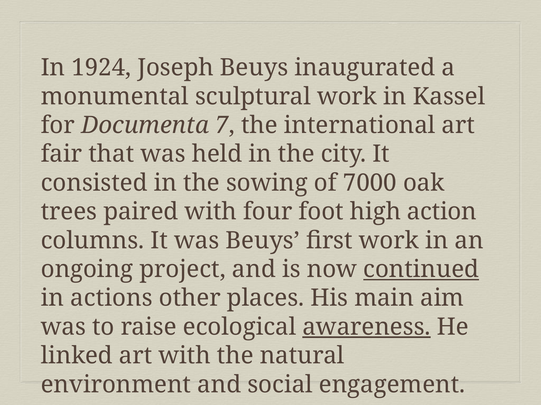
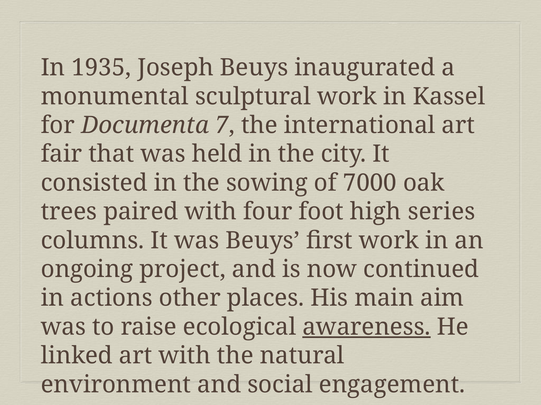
1924: 1924 -> 1935
action: action -> series
continued underline: present -> none
